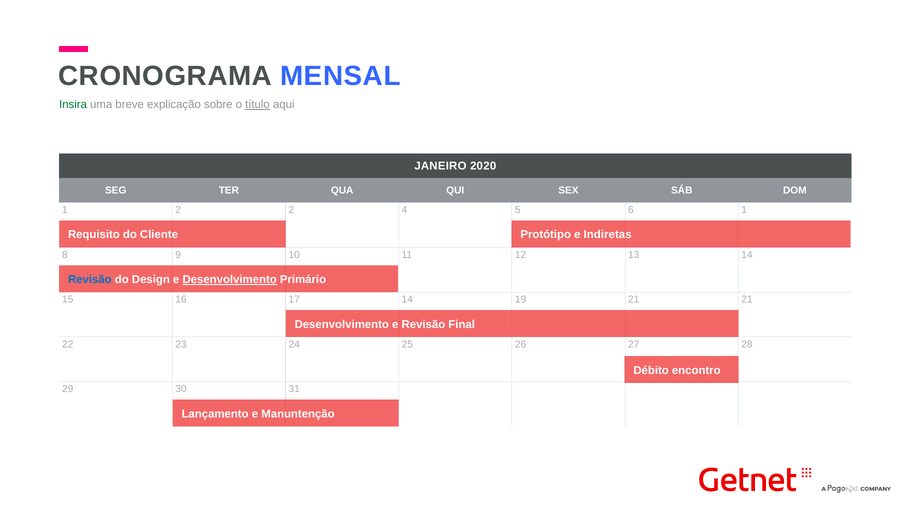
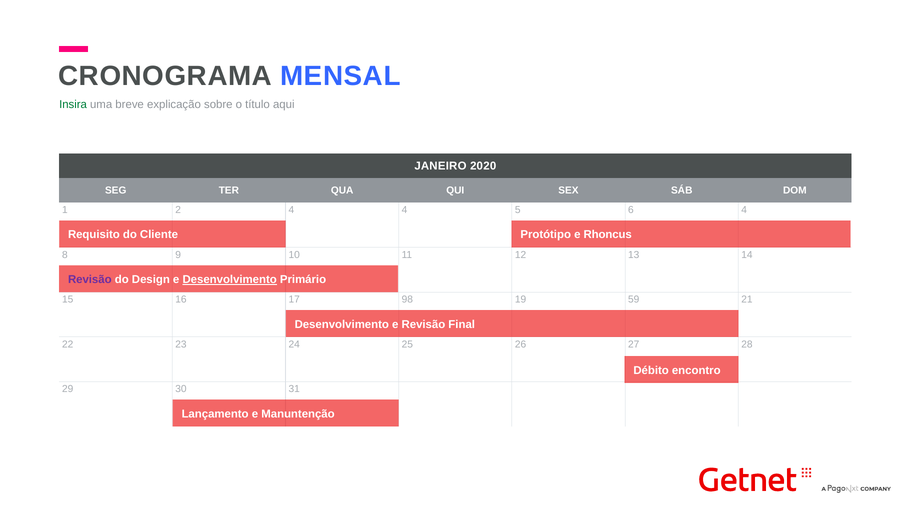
título underline: present -> none
2 2: 2 -> 4
6 1: 1 -> 4
Indiretas: Indiretas -> Rhoncus
Revisão at (90, 280) colour: blue -> purple
17 14: 14 -> 98
19 21: 21 -> 59
